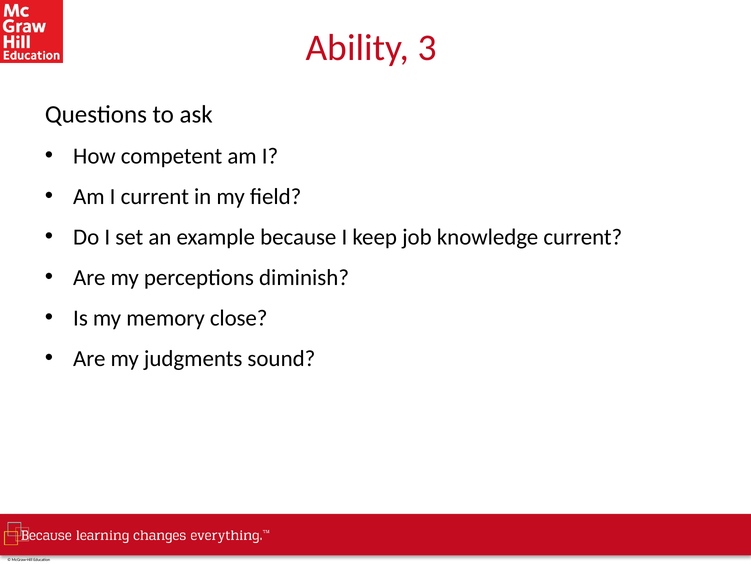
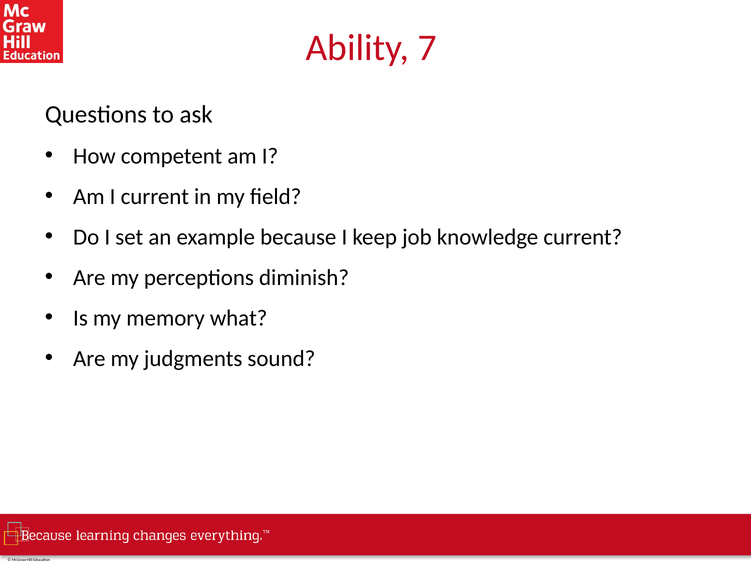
3: 3 -> 7
close: close -> what
